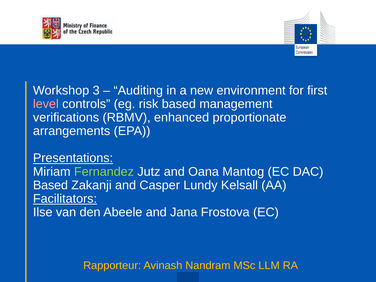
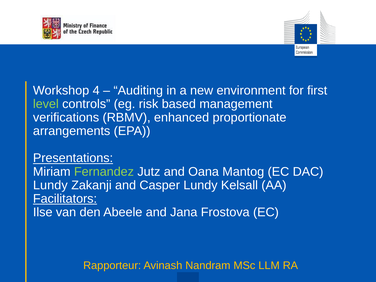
3: 3 -> 4
level colour: pink -> light green
Based at (50, 185): Based -> Lundy
